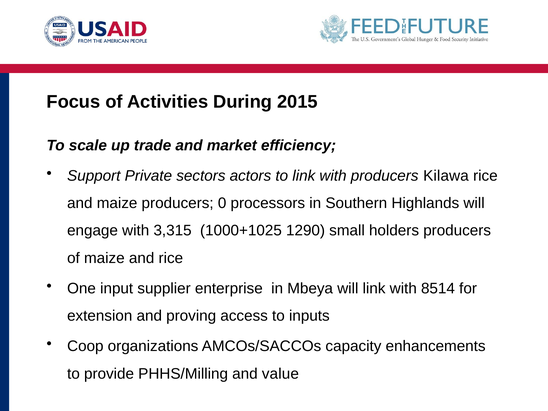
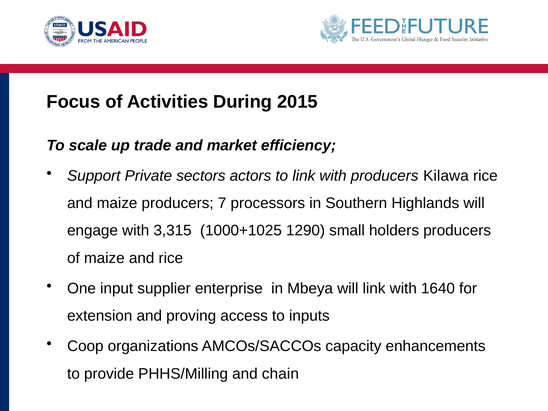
0: 0 -> 7
8514: 8514 -> 1640
value: value -> chain
